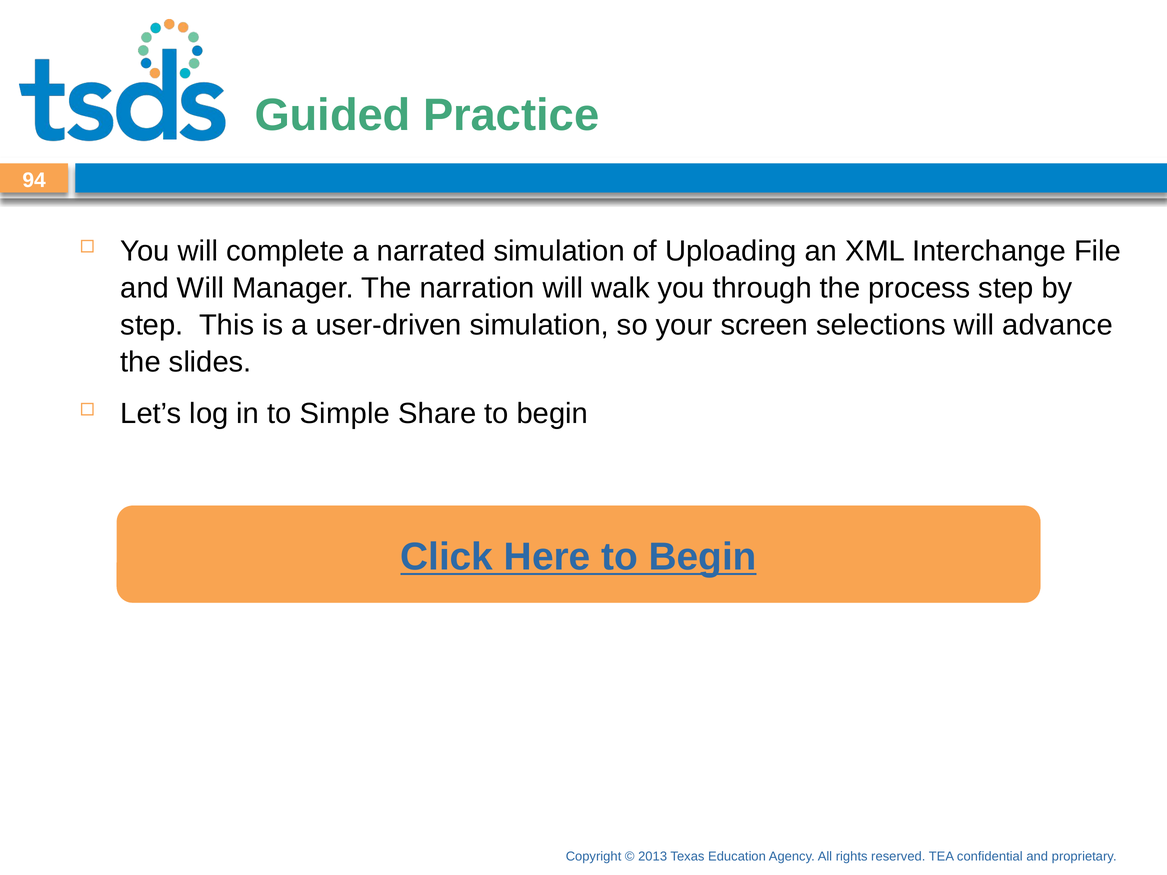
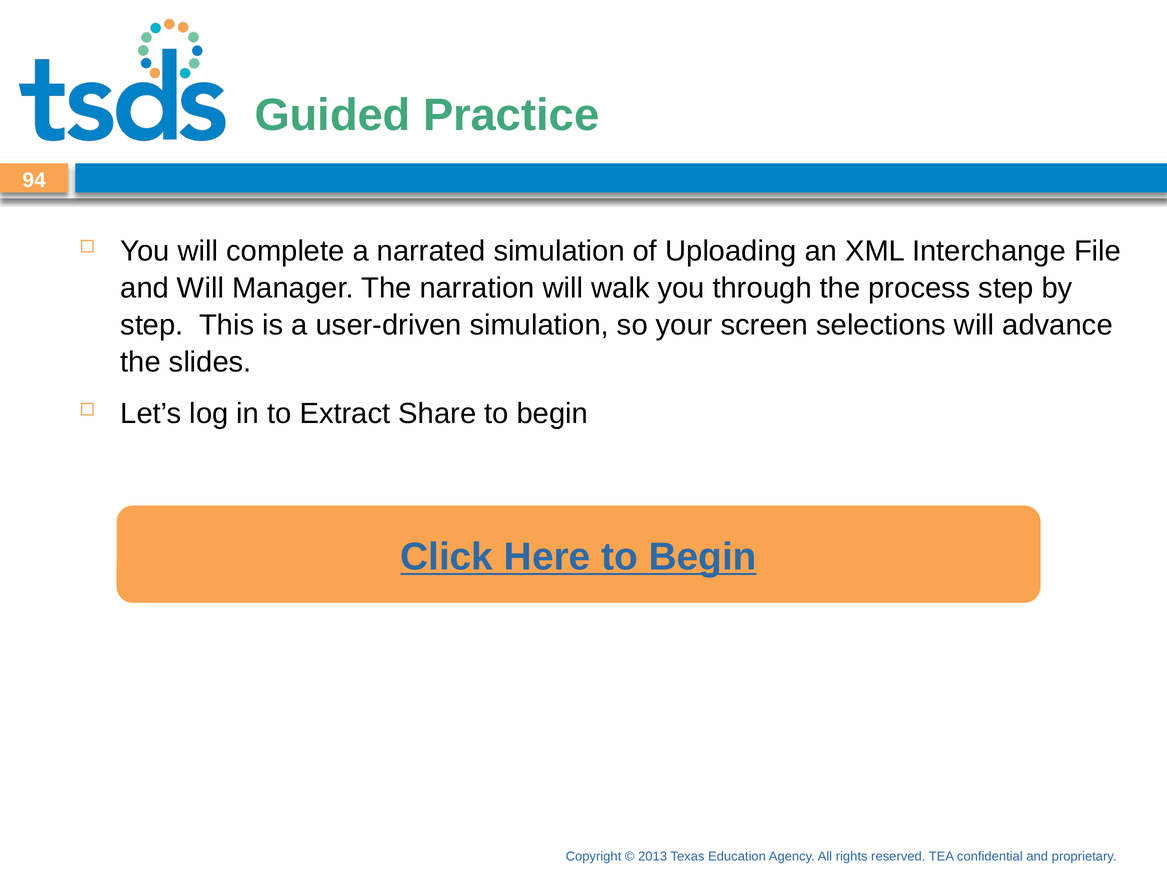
Simple: Simple -> Extract
